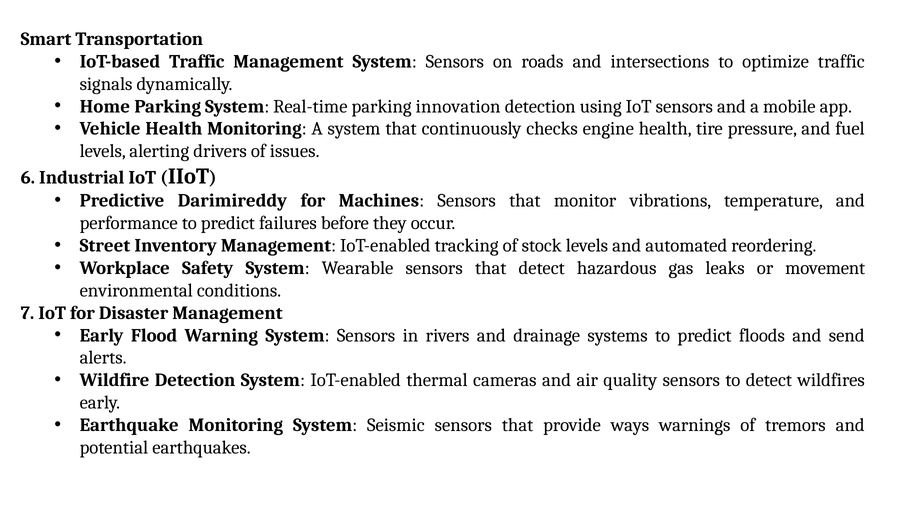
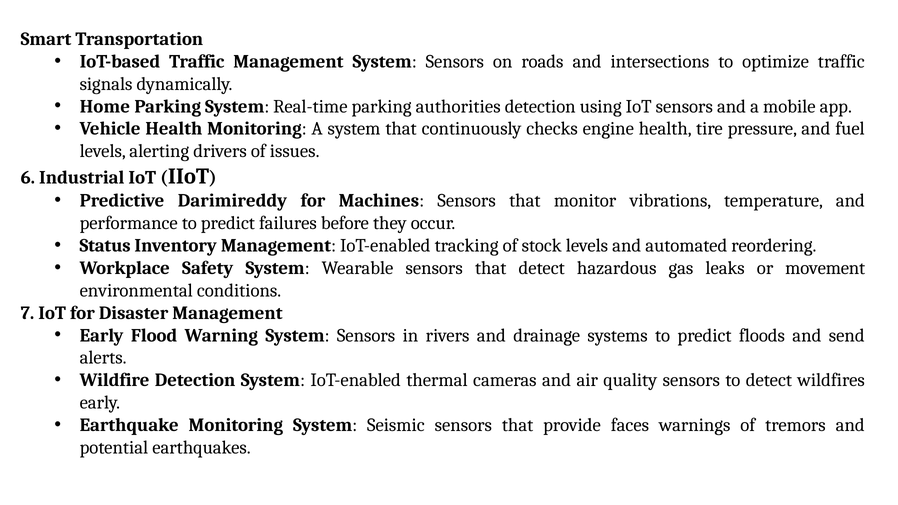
innovation: innovation -> authorities
Street: Street -> Status
ways: ways -> faces
